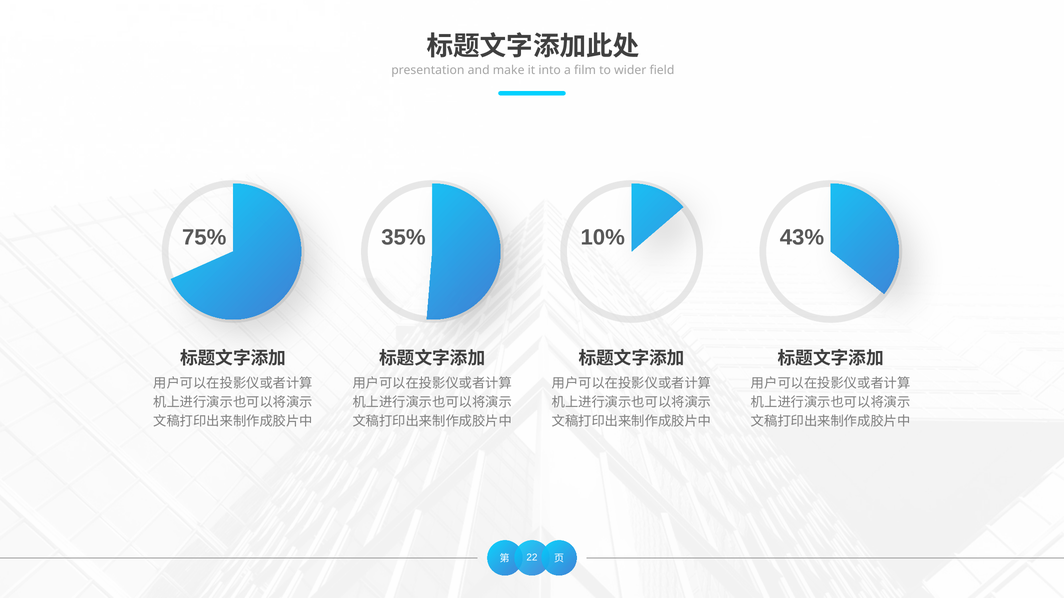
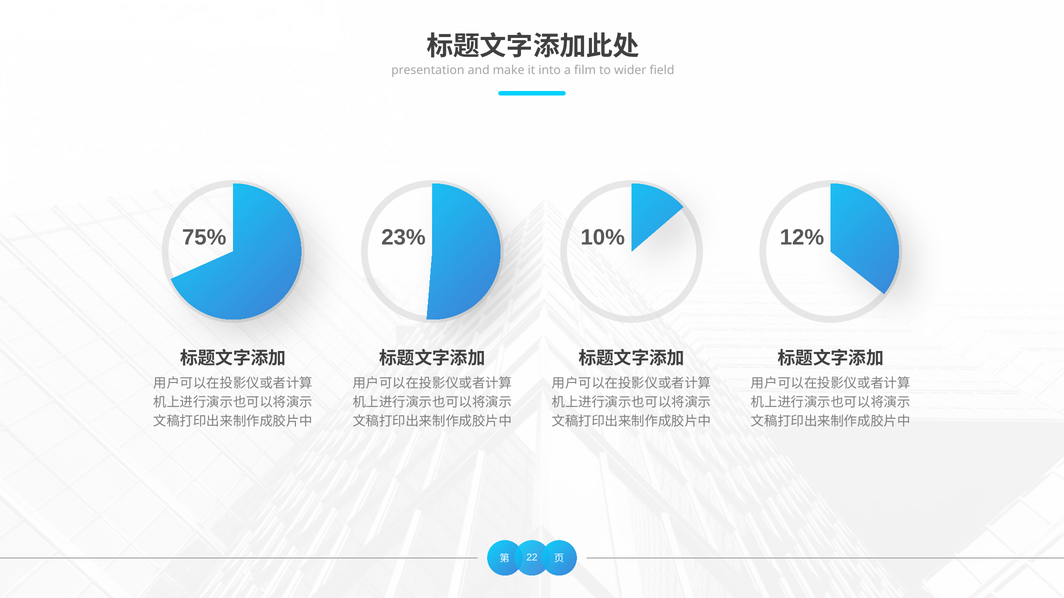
35%: 35% -> 23%
43%: 43% -> 12%
